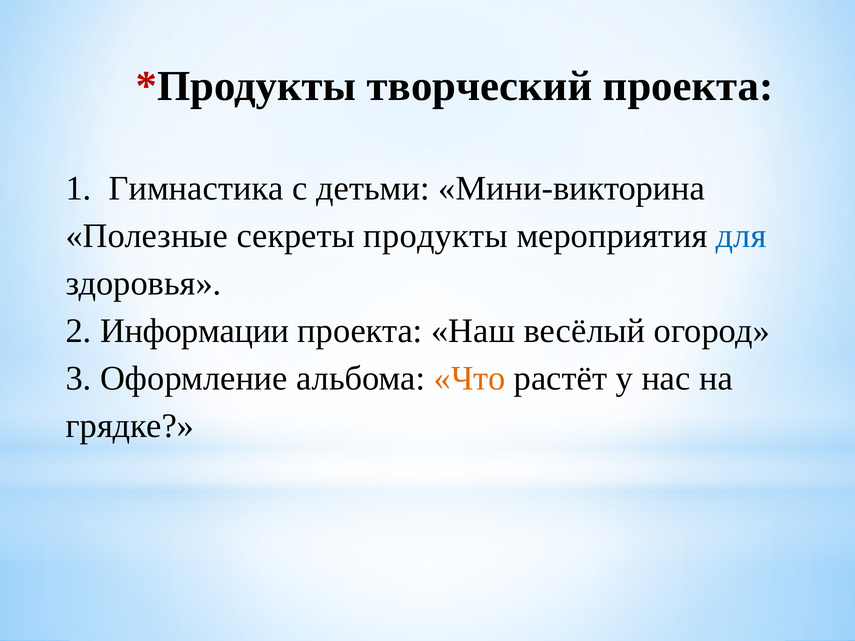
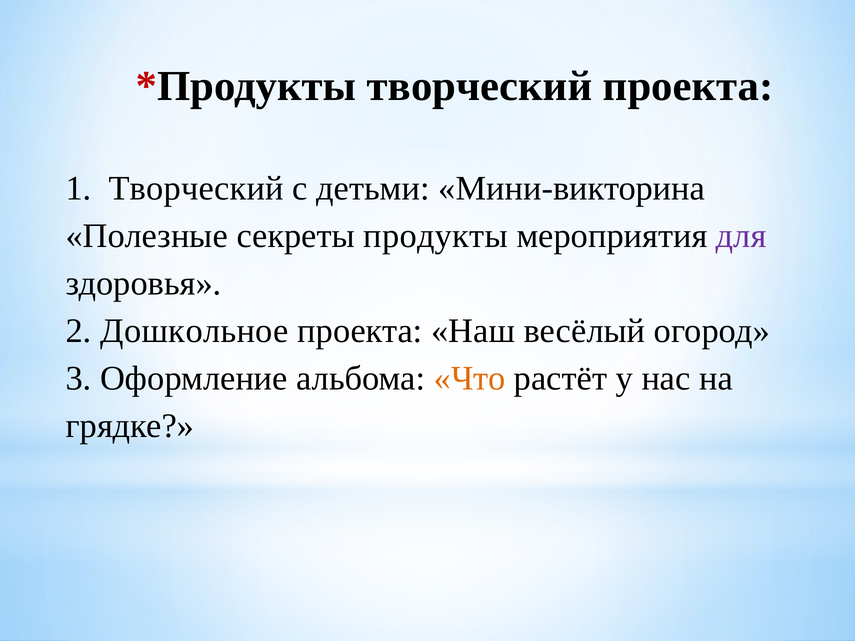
1 Гимнастика: Гимнастика -> Творческий
для colour: blue -> purple
Информации: Информации -> Дошкольное
